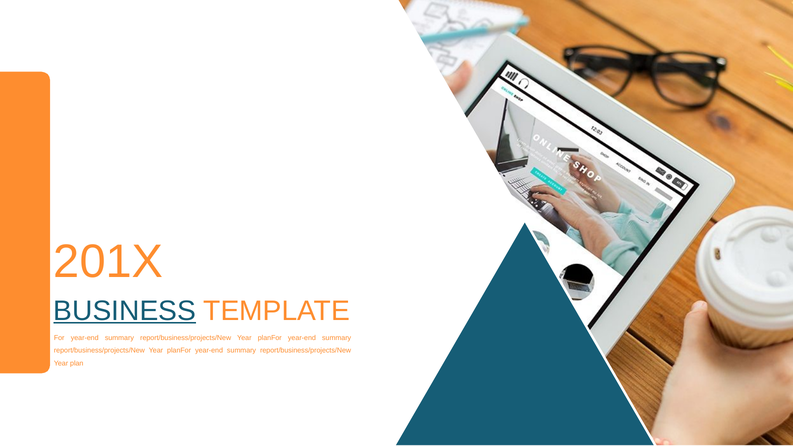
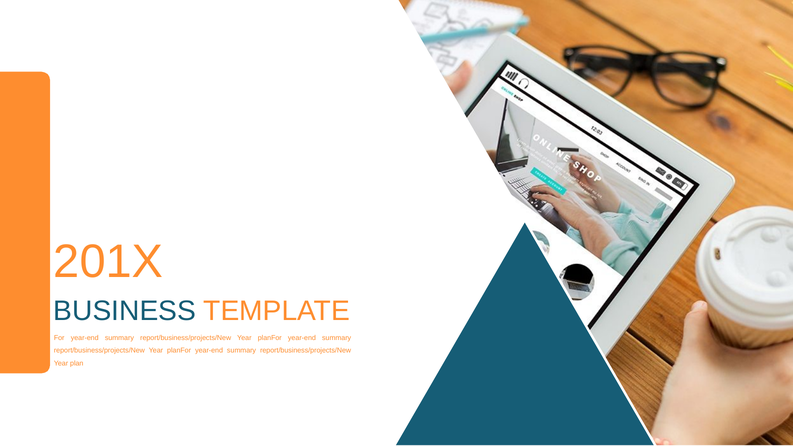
BUSINESS underline: present -> none
